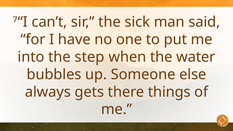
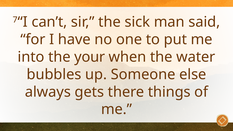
step: step -> your
